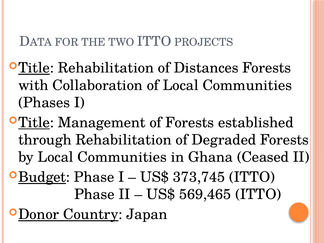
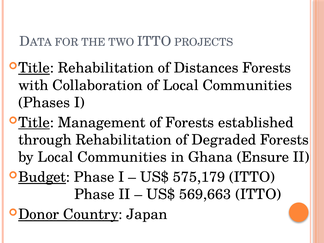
Ceased: Ceased -> Ensure
373,745: 373,745 -> 575,179
569,465: 569,465 -> 569,663
